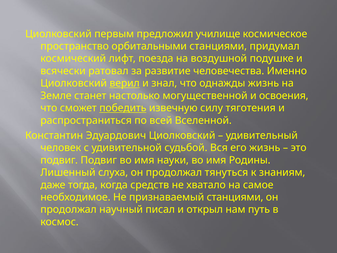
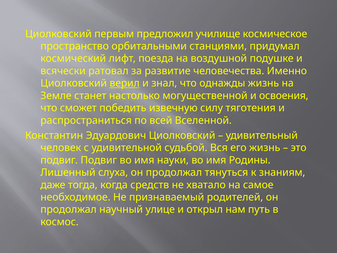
победить underline: present -> none
признаваемый станциями: станциями -> родителей
писал: писал -> улице
